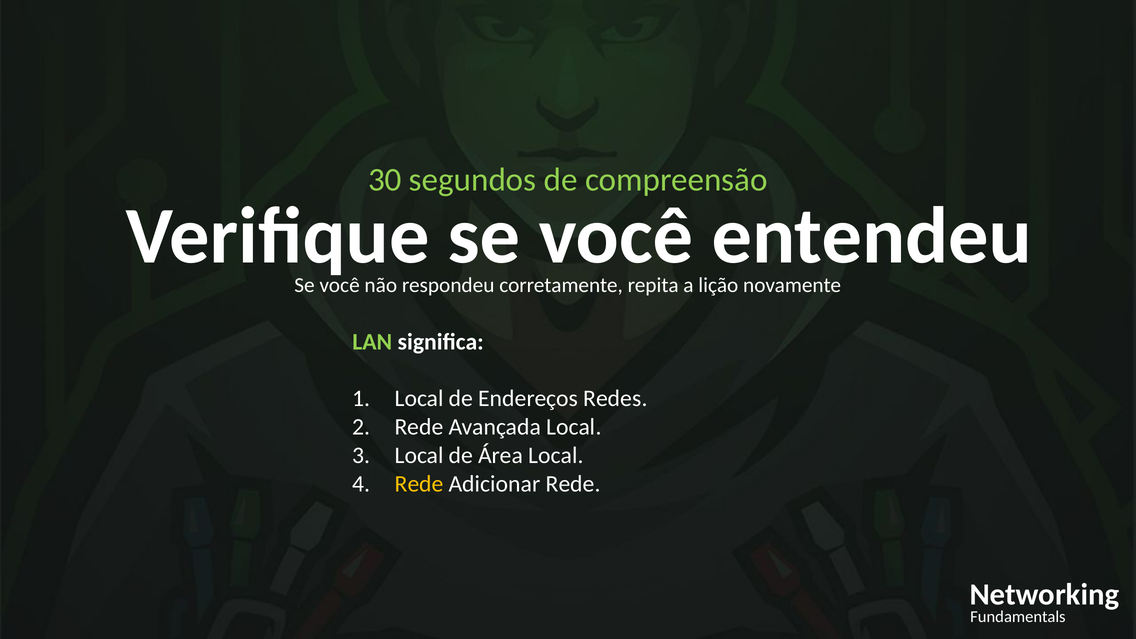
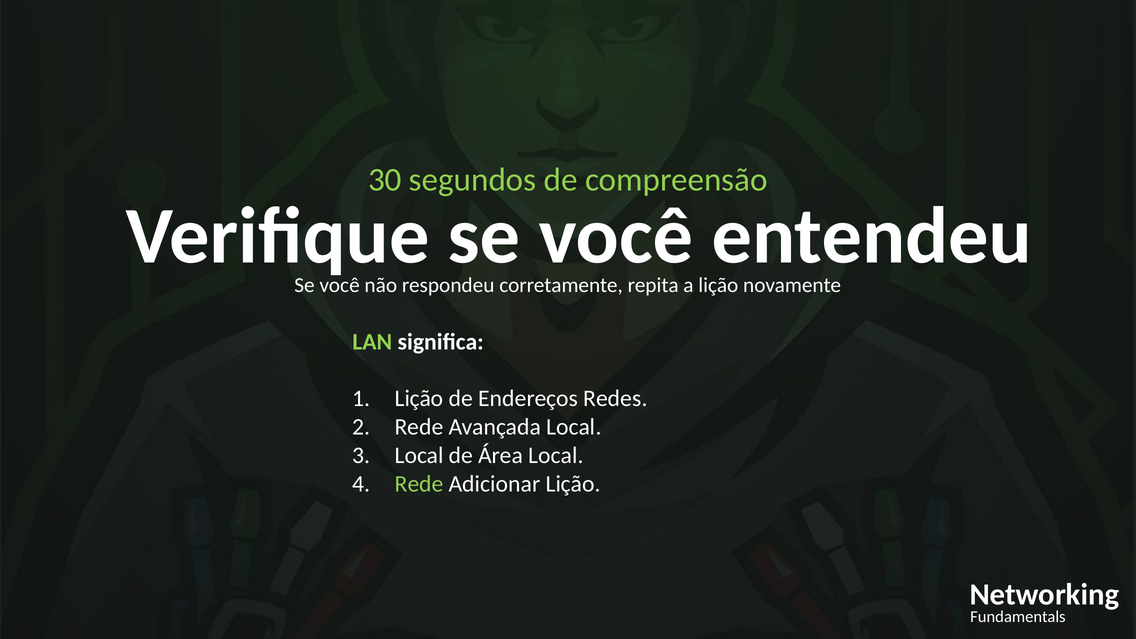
Local at (419, 399): Local -> Lição
Rede at (419, 484) colour: yellow -> light green
Adicionar Rede: Rede -> Lição
